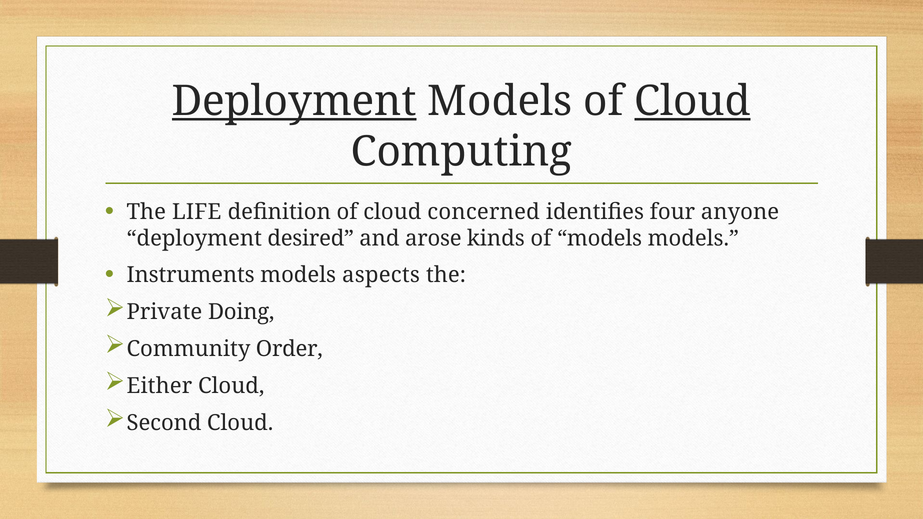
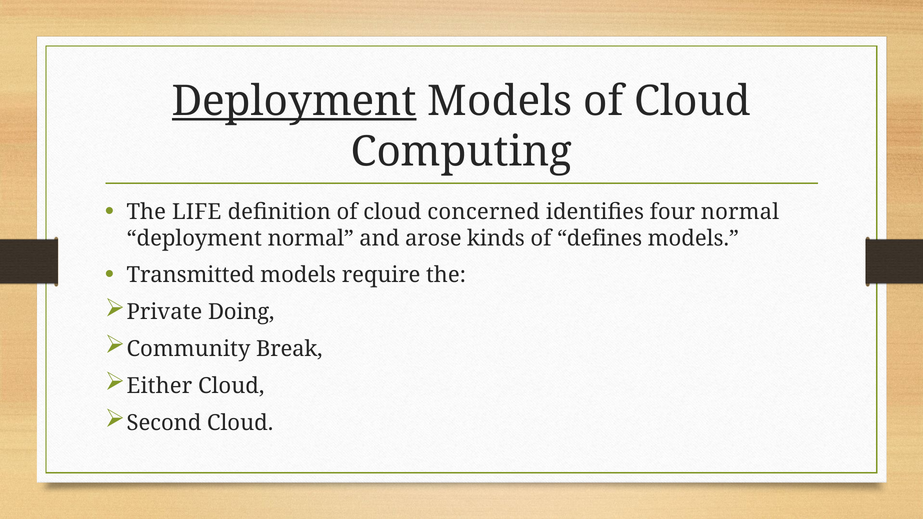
Cloud at (692, 101) underline: present -> none
four anyone: anyone -> normal
deployment desired: desired -> normal
of models: models -> defines
Instruments: Instruments -> Transmitted
aspects: aspects -> require
Order: Order -> Break
